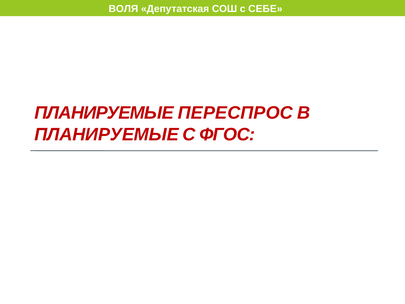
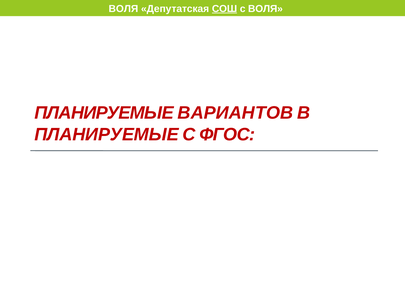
СОШ underline: none -> present
с СЕБЕ: СЕБЕ -> ВОЛЯ
ПЕРЕСПРОС: ПЕРЕСПРОС -> ВАРИАНТОВ
